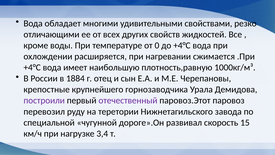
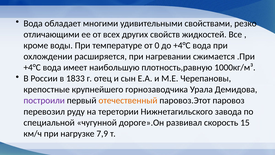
1884: 1884 -> 1833
отечественный colour: purple -> orange
3,4: 3,4 -> 7,9
